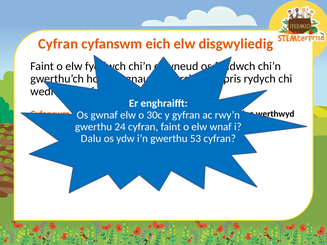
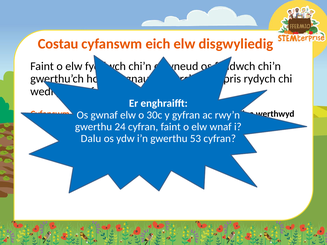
Cyfran at (58, 44): Cyfran -> Costau
